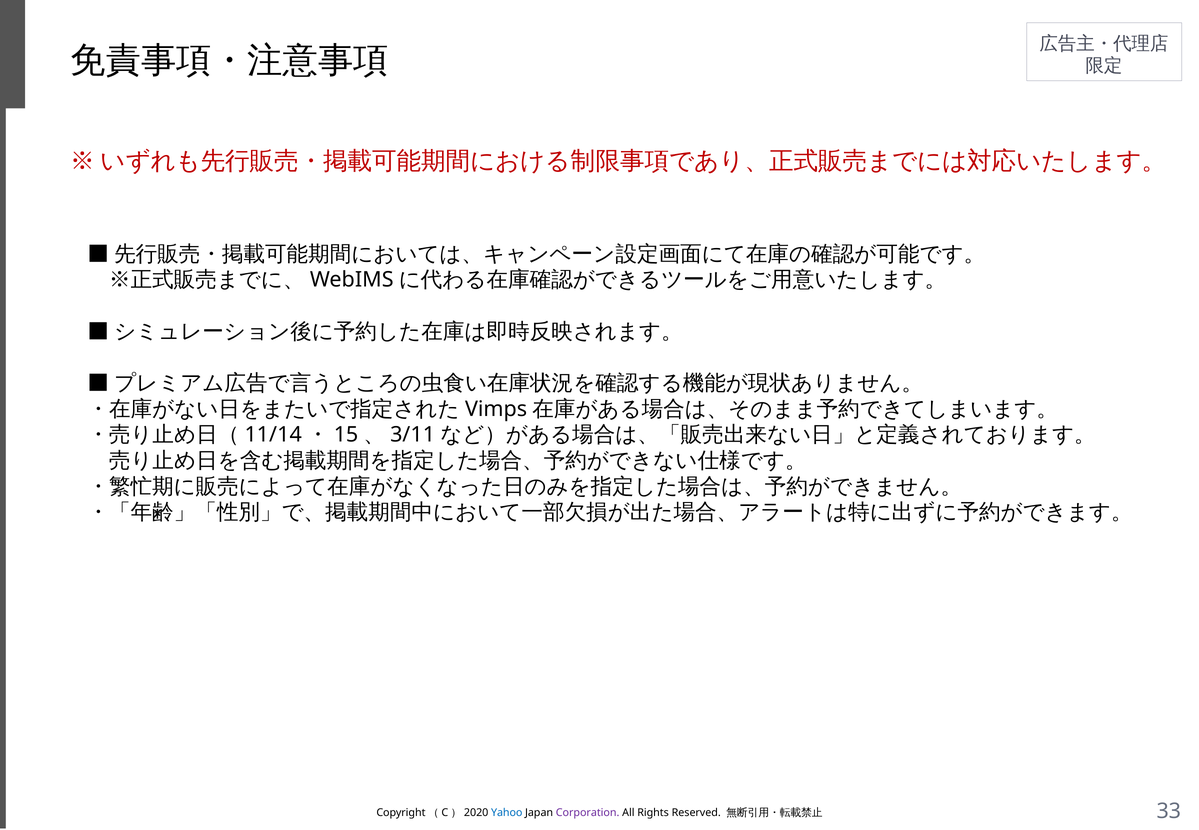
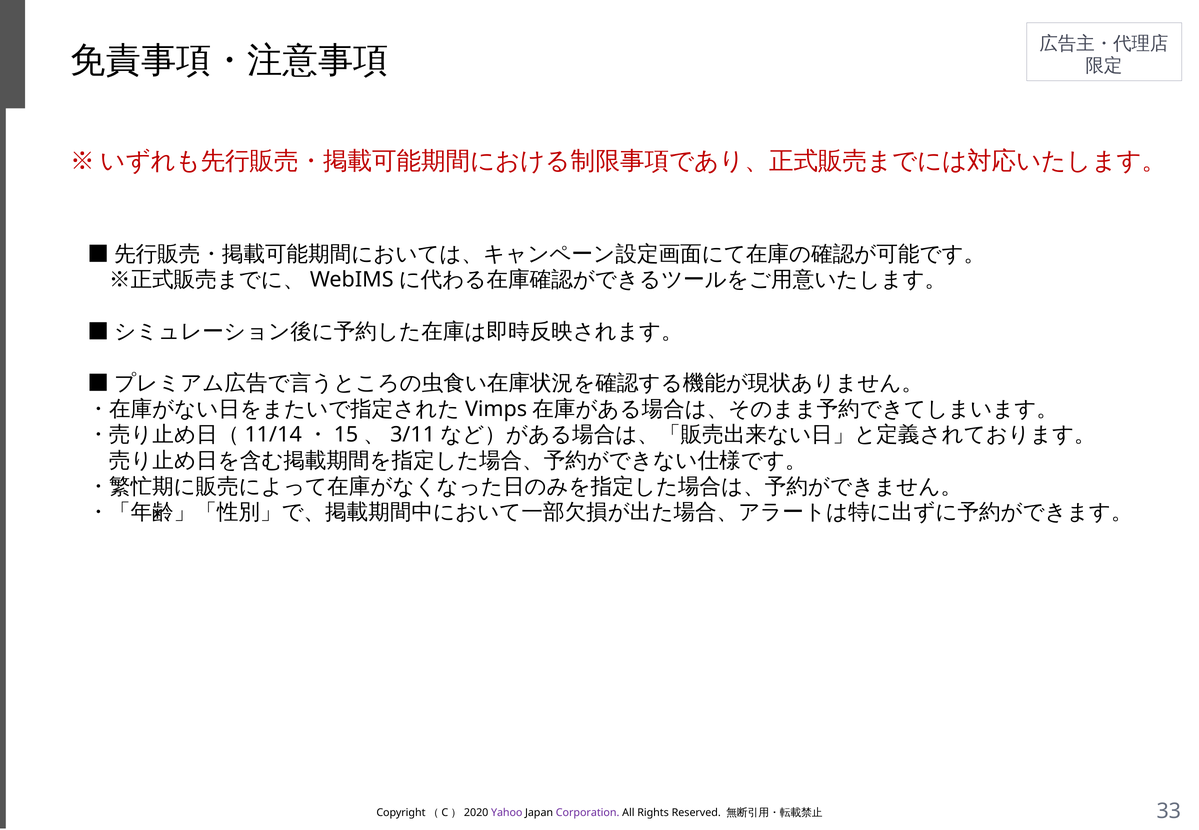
Yahoo colour: blue -> purple
